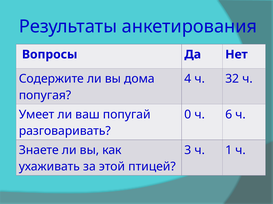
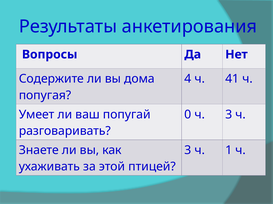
32: 32 -> 41
ч 6: 6 -> 3
